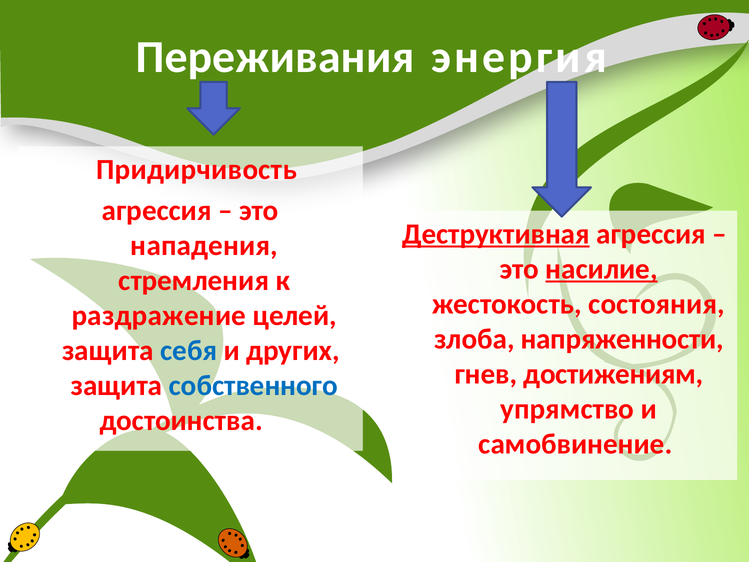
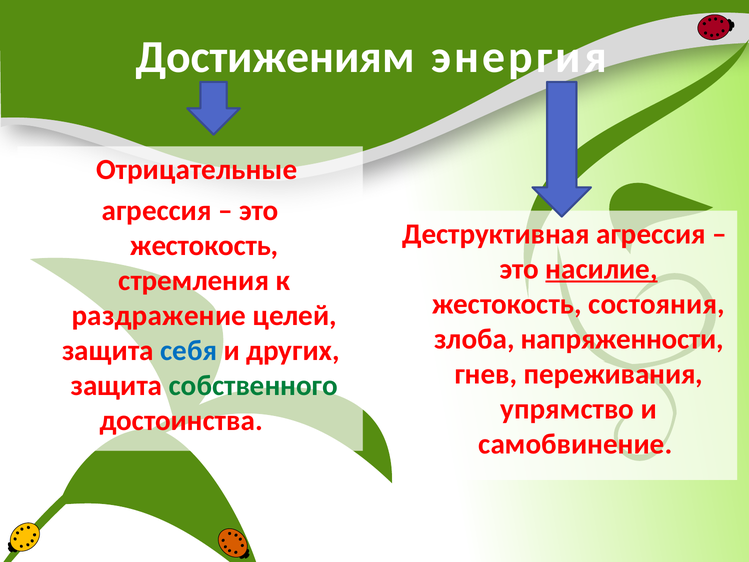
Переживания: Переживания -> Достижениям
Придирчивость: Придирчивость -> Отрицательные
Деструктивная underline: present -> none
нападения at (204, 245): нападения -> жестокость
достижениям: достижениям -> переживания
собственного colour: blue -> green
